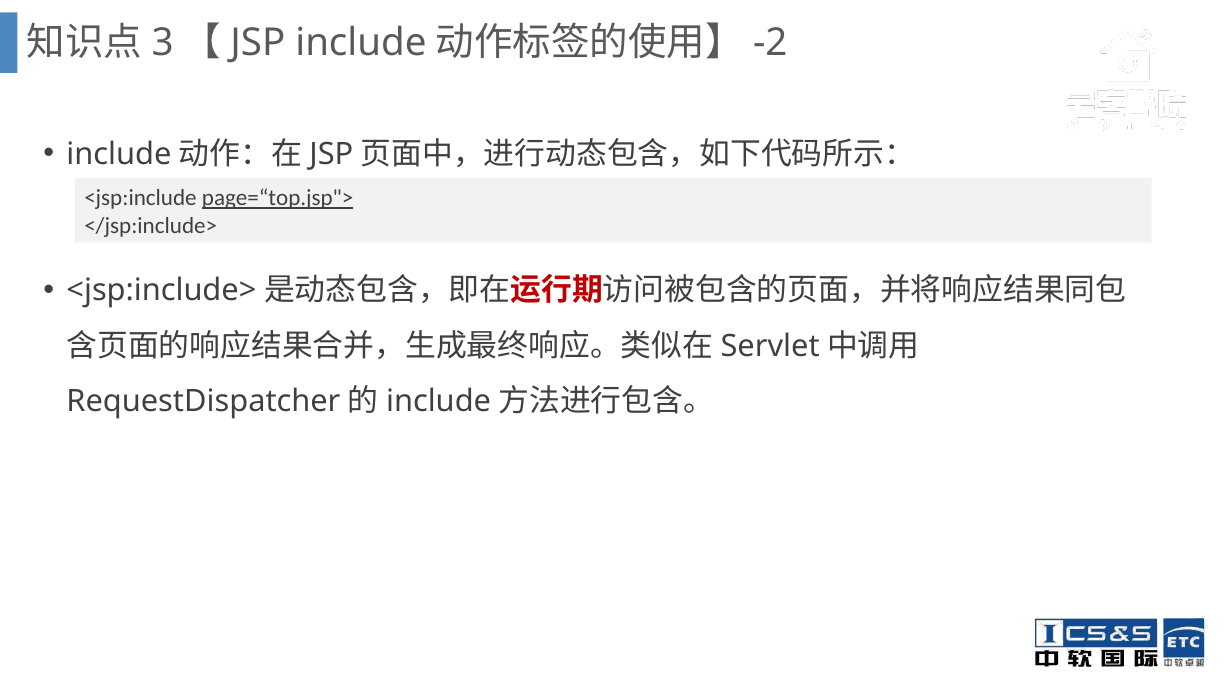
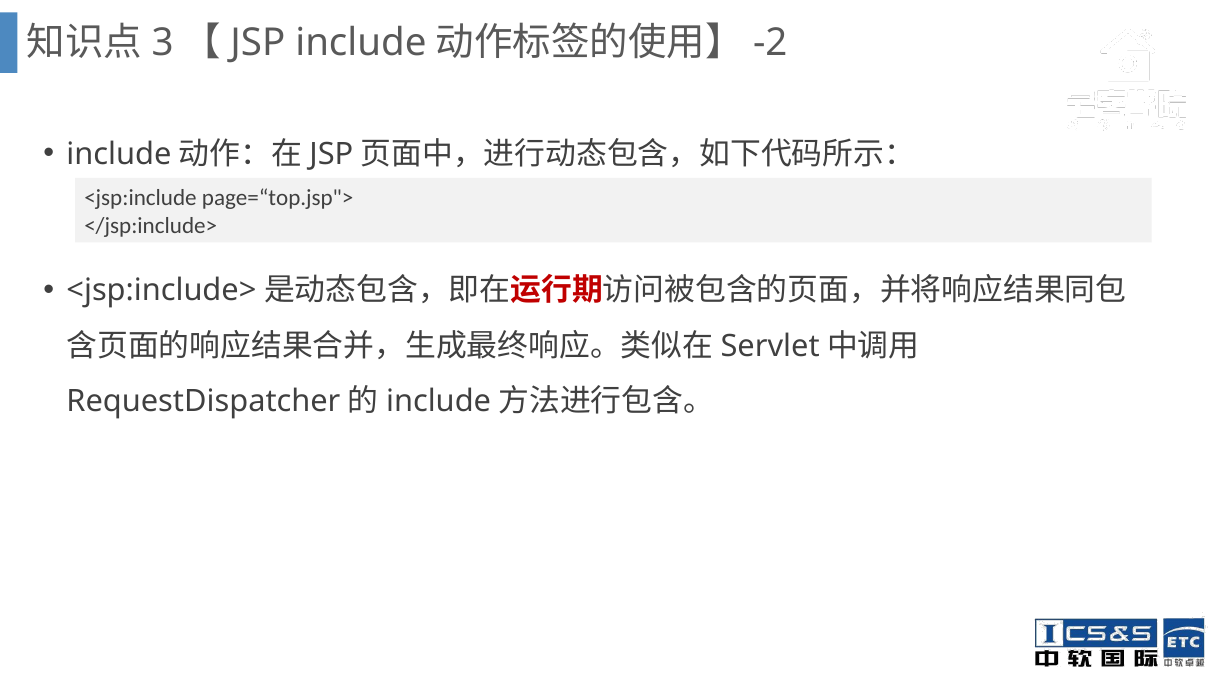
page=“top.jsp"> underline: present -> none
